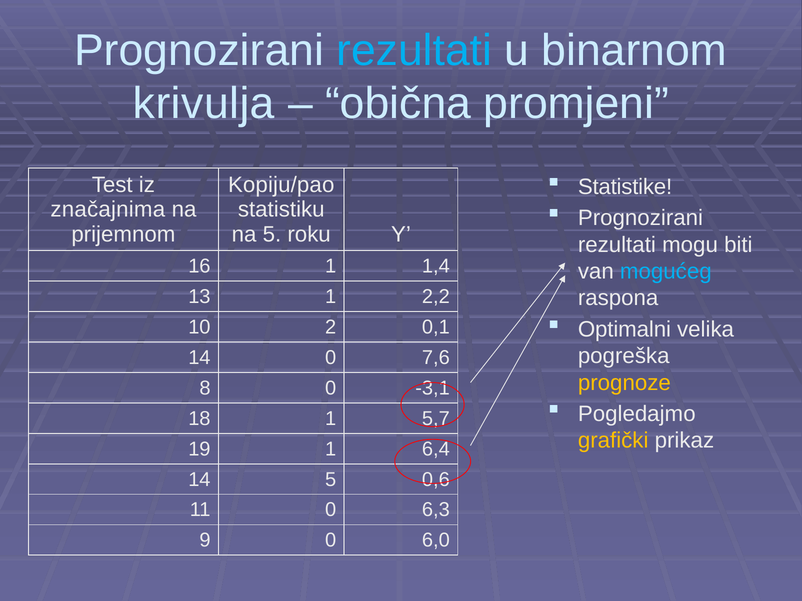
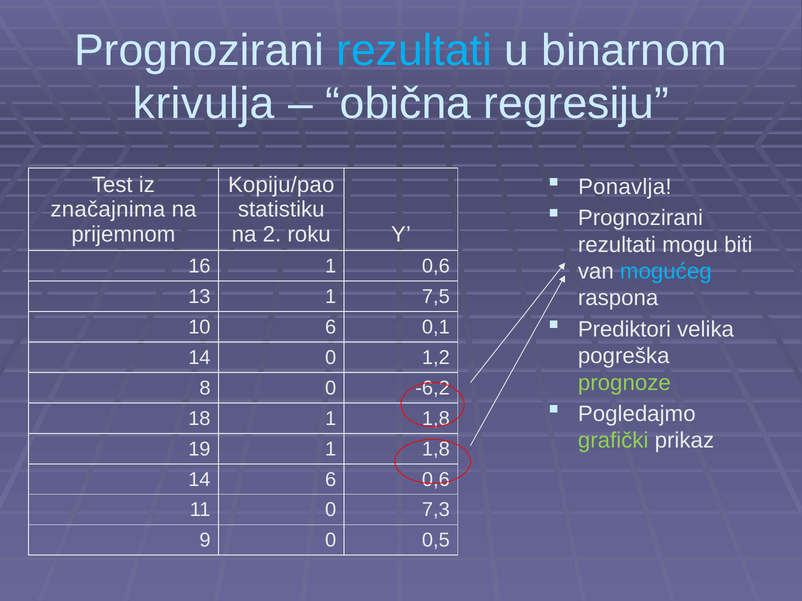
promjeni: promjeni -> regresiju
Statistike: Statistike -> Ponavlja
na 5: 5 -> 2
1 1,4: 1,4 -> 0,6
2,2: 2,2 -> 7,5
Optimalni: Optimalni -> Prediktori
10 2: 2 -> 6
7,6: 7,6 -> 1,2
prognoze colour: yellow -> light green
-3,1: -3,1 -> -6,2
18 1 5,7: 5,7 -> 1,8
grafički colour: yellow -> light green
19 1 6,4: 6,4 -> 1,8
14 5: 5 -> 6
6,3: 6,3 -> 7,3
6,0: 6,0 -> 0,5
